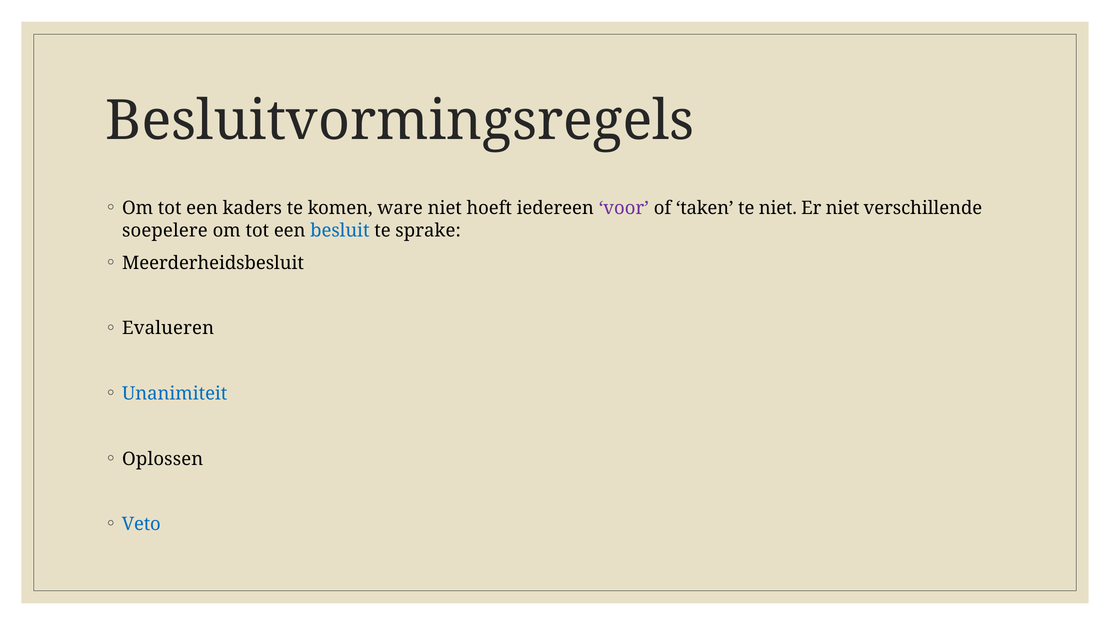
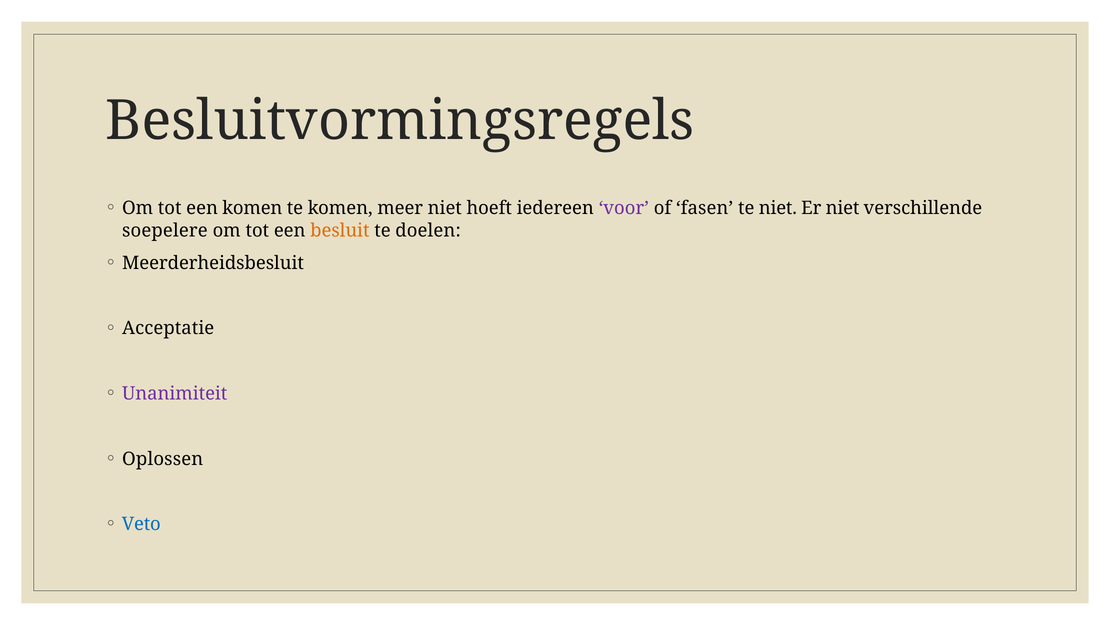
een kaders: kaders -> komen
ware: ware -> meer
taken: taken -> fasen
besluit colour: blue -> orange
sprake: sprake -> doelen
Evalueren: Evalueren -> Acceptatie
Unanimiteit colour: blue -> purple
